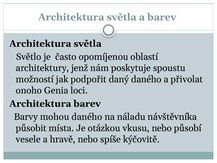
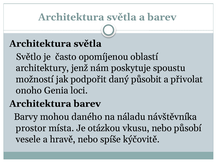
daný daného: daného -> působit
působit: působit -> prostor
